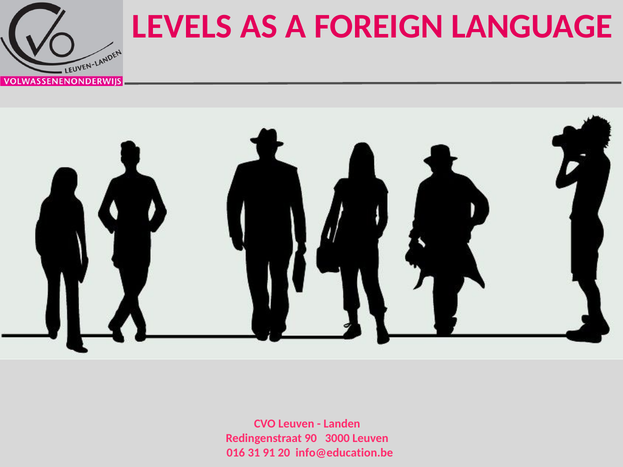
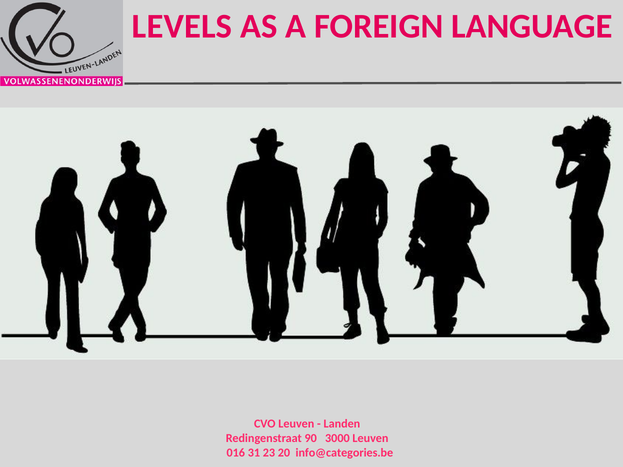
91: 91 -> 23
info@education.be: info@education.be -> info@categories.be
